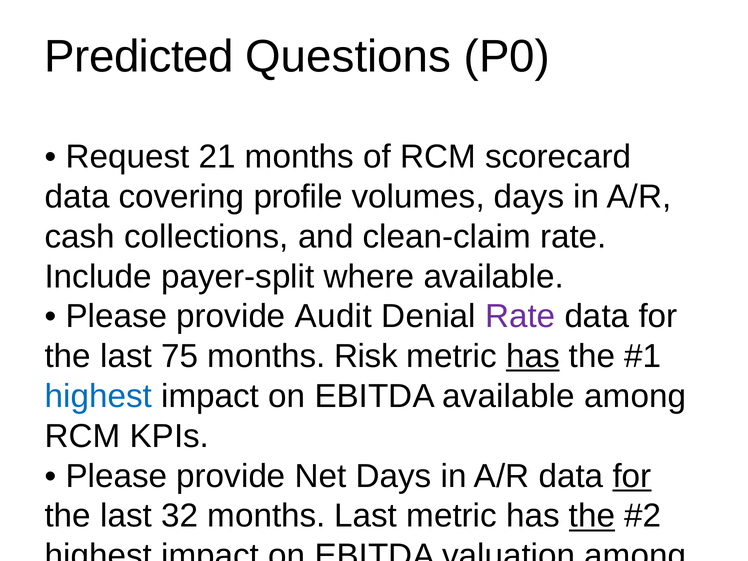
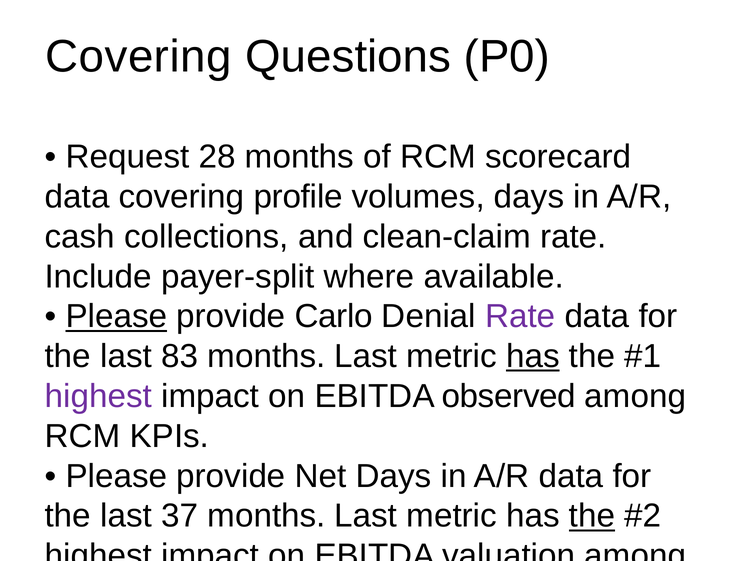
Predicted at (139, 57): Predicted -> Covering
21: 21 -> 28
Please at (116, 316) underline: none -> present
Audit: Audit -> Carlo
75: 75 -> 83
Risk at (366, 356): Risk -> Last
highest at (98, 396) colour: blue -> purple
EBITDA available: available -> observed
for at (632, 476) underline: present -> none
32: 32 -> 37
